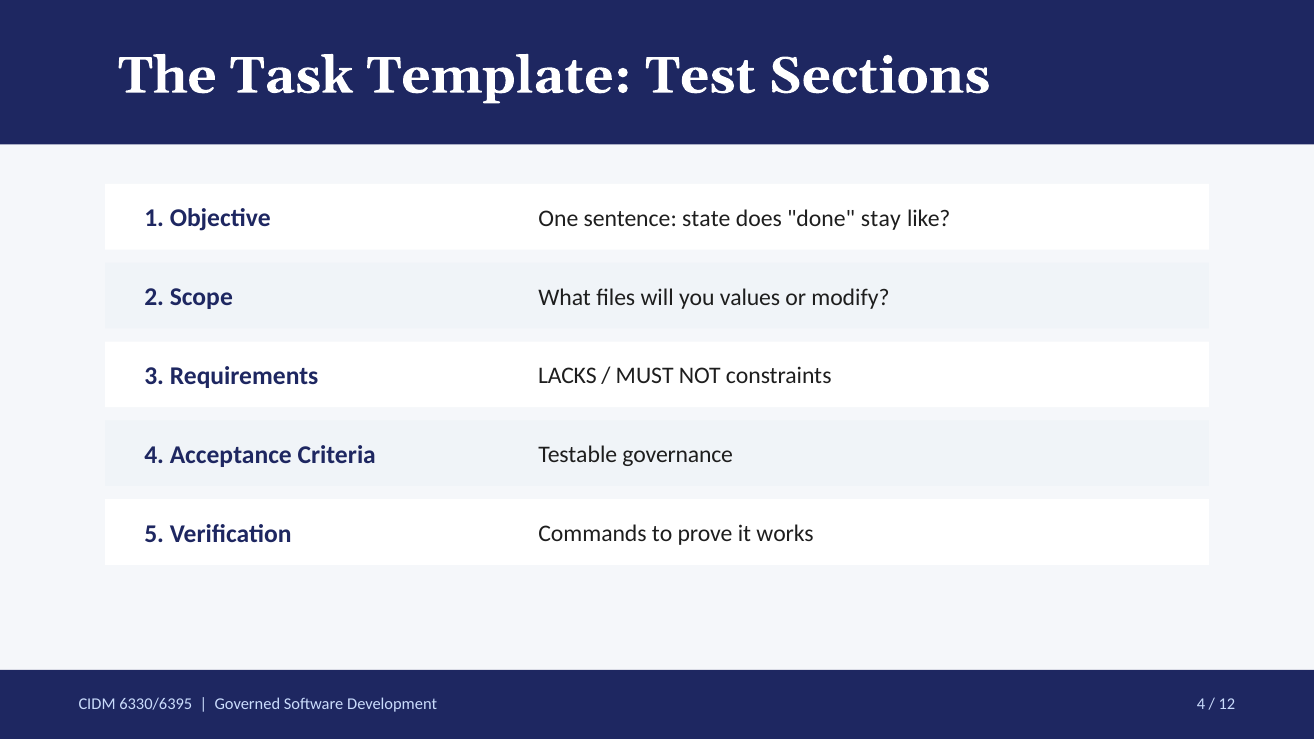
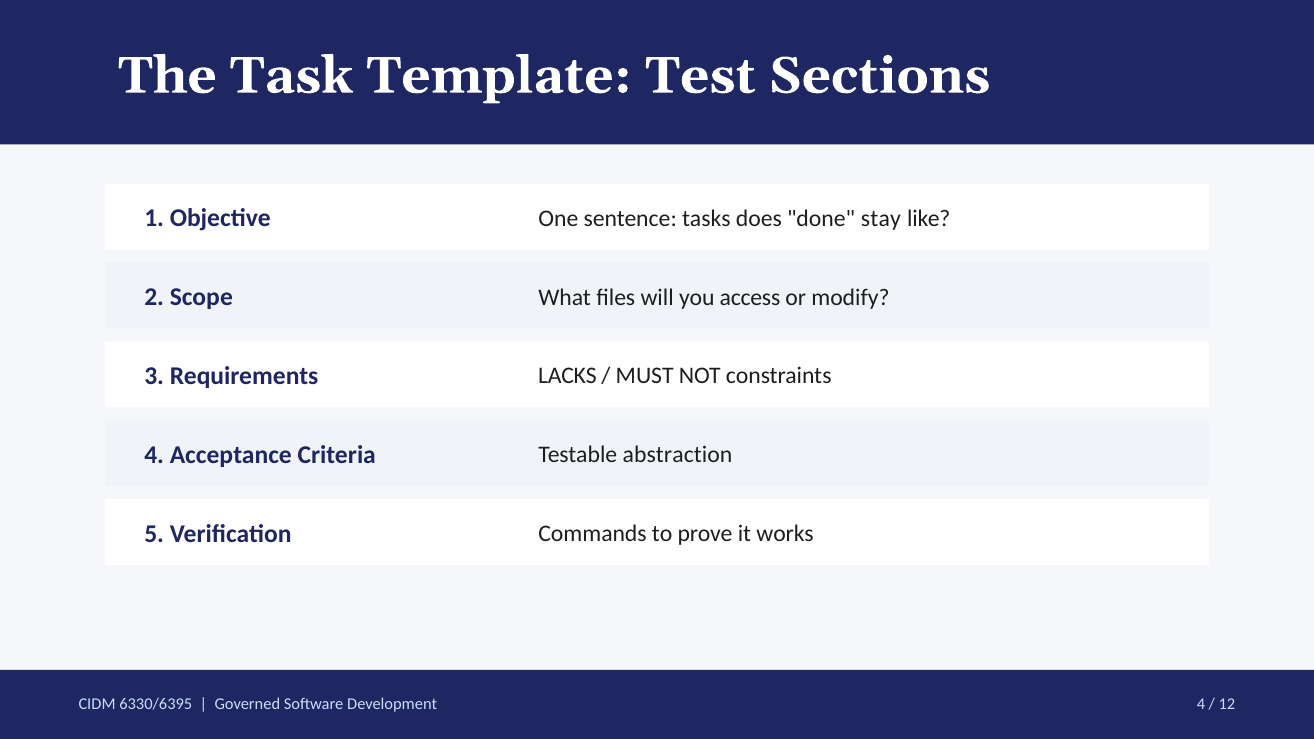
state: state -> tasks
values: values -> access
governance: governance -> abstraction
